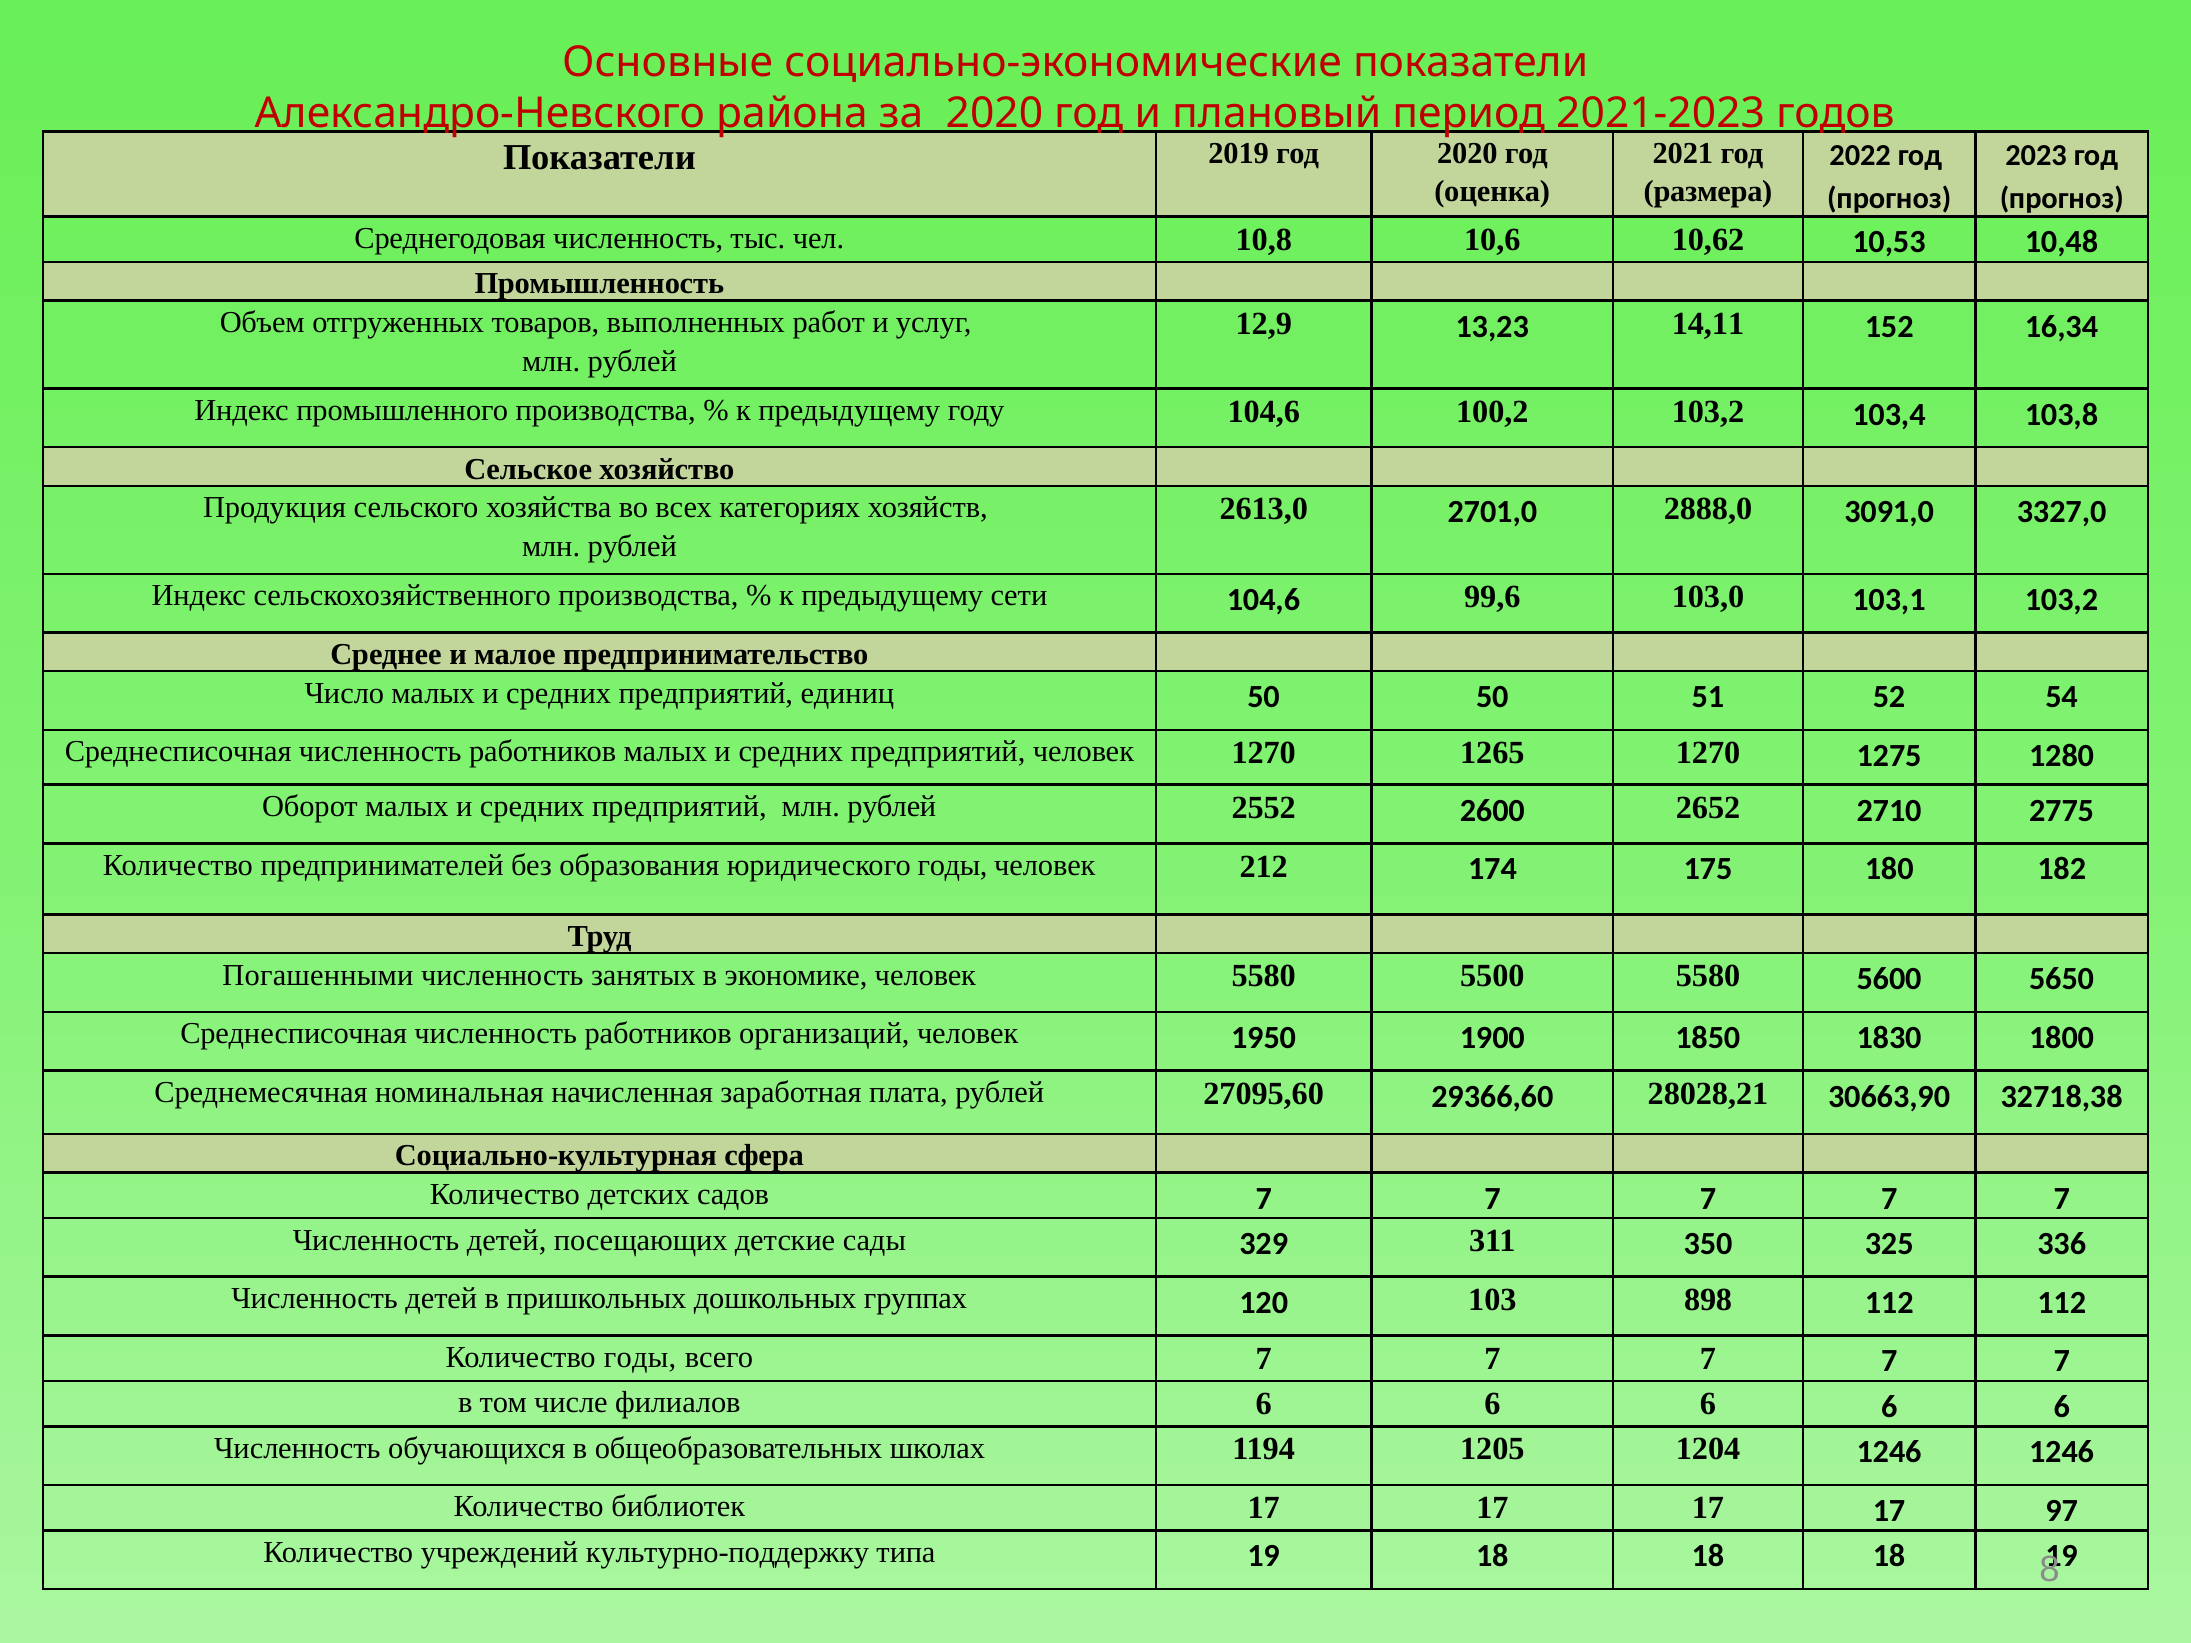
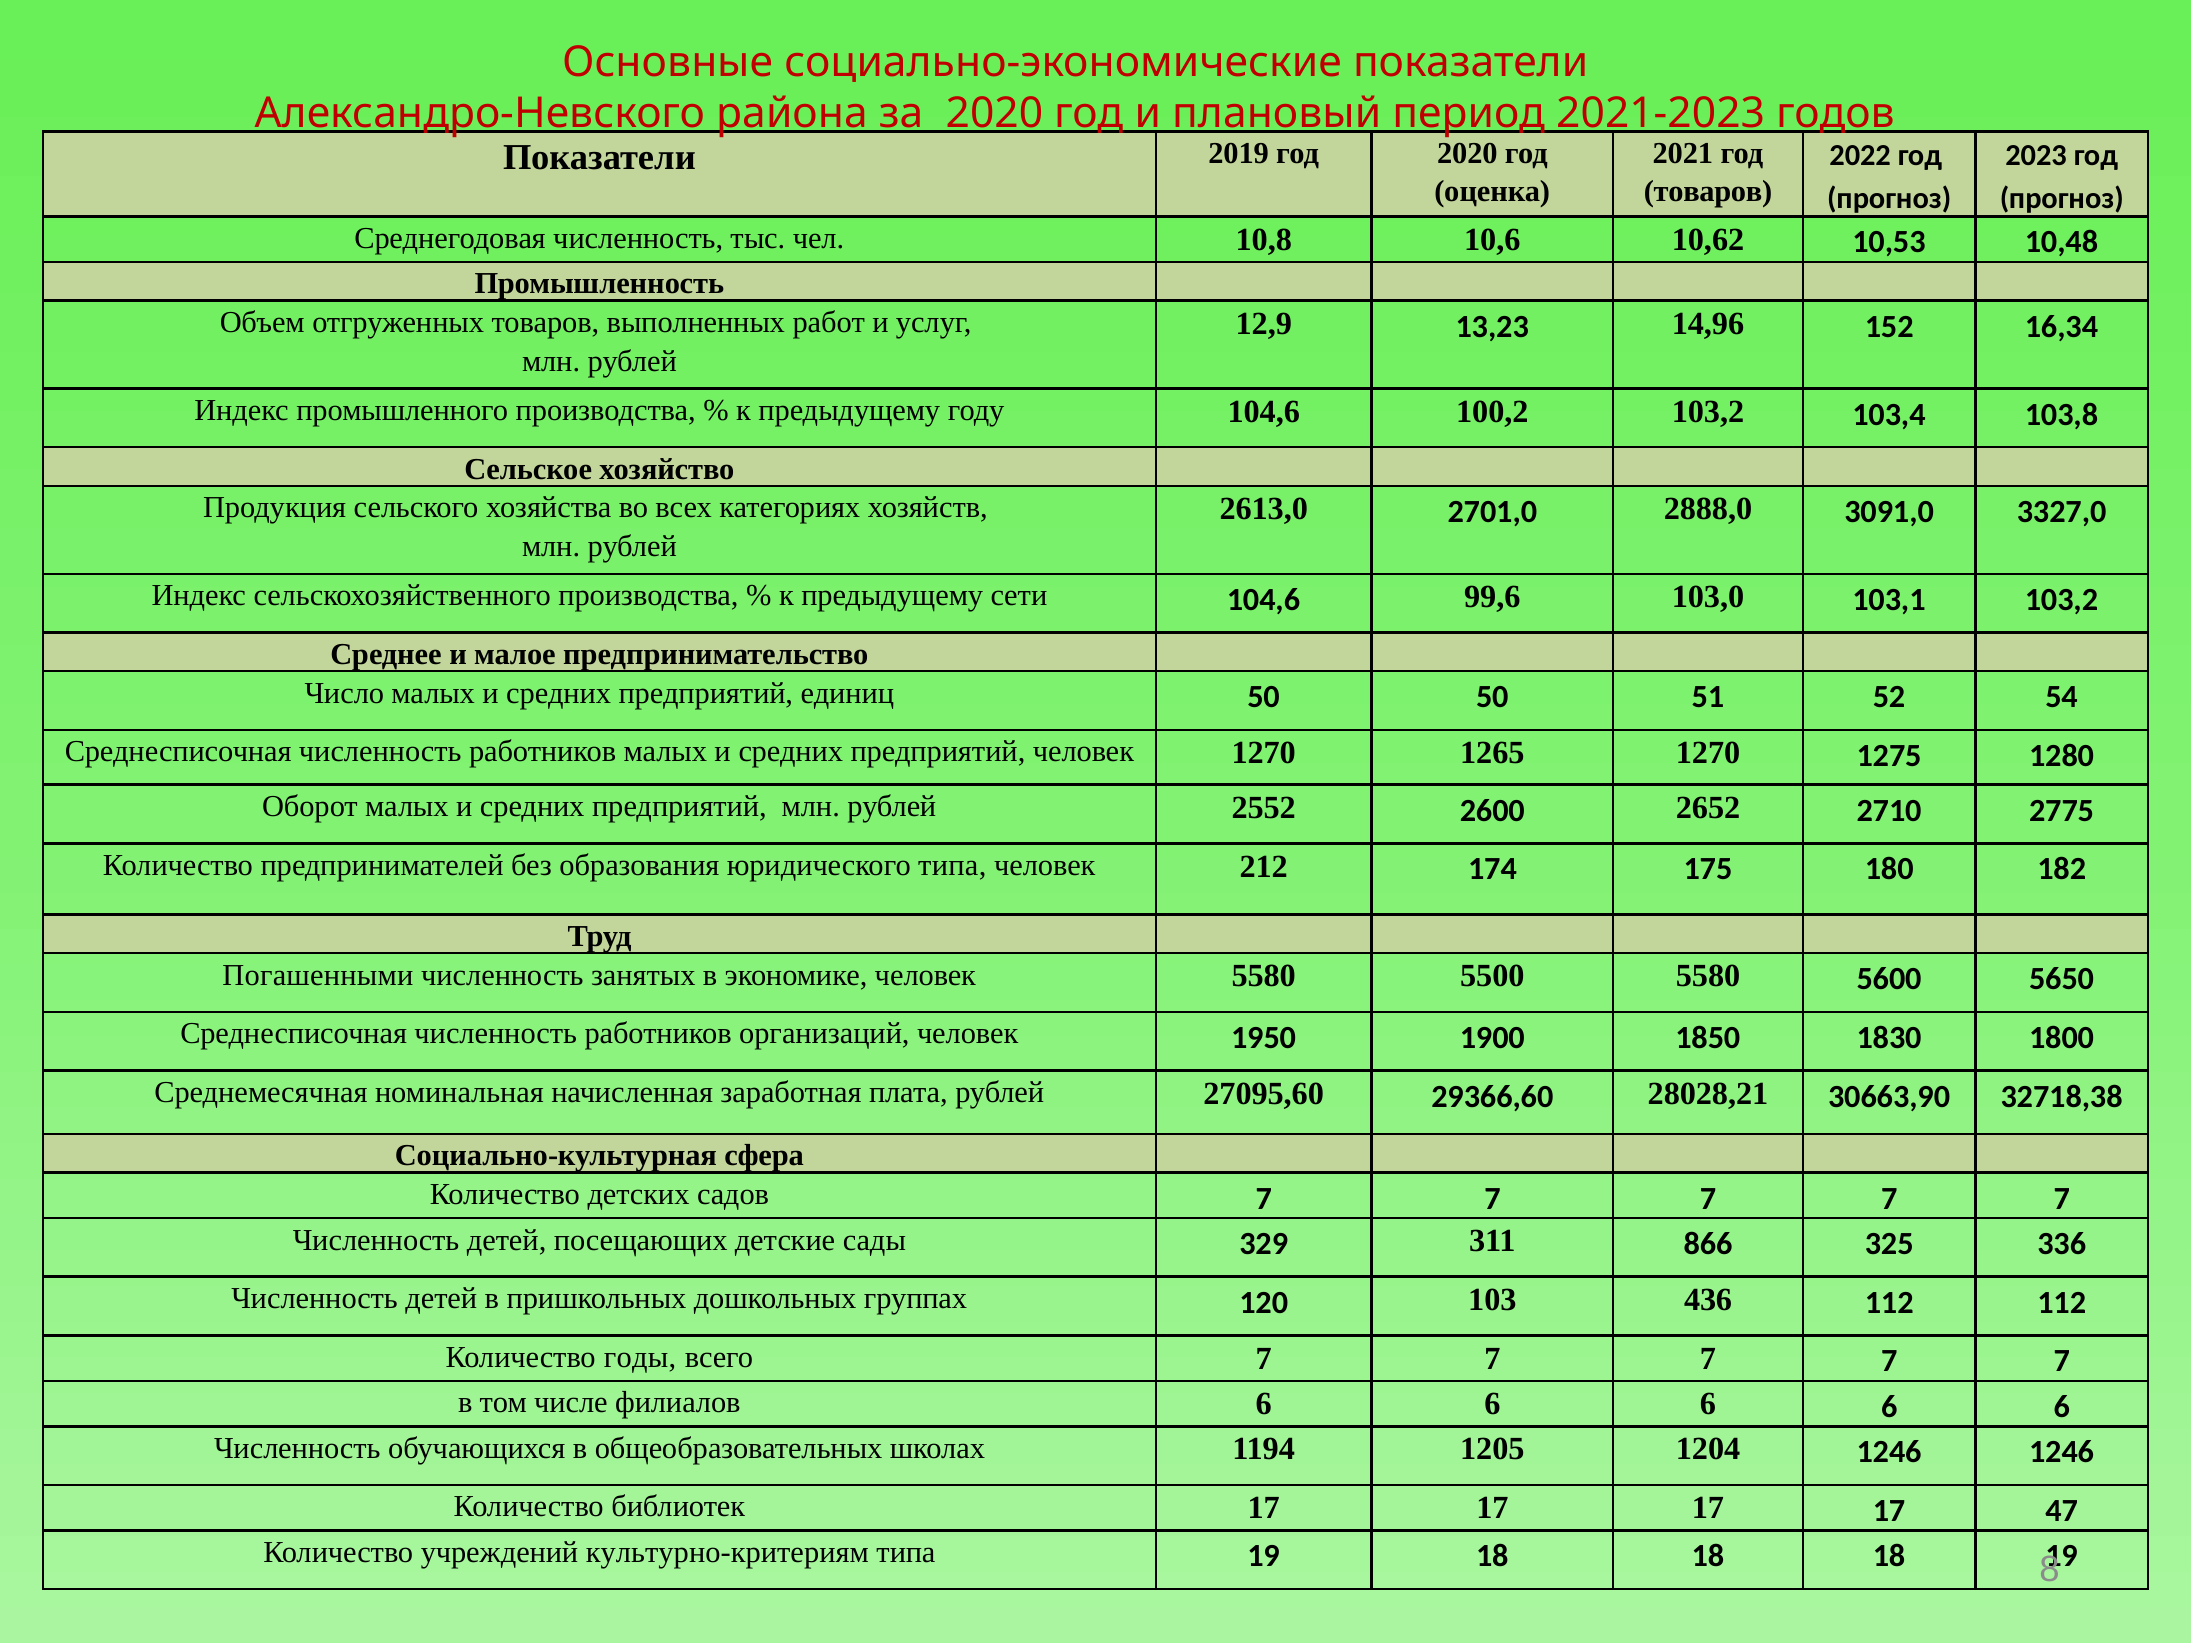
размера at (1708, 192): размера -> товаров
14,11: 14,11 -> 14,96
юридического годы: годы -> типа
350: 350 -> 866
898: 898 -> 436
97: 97 -> 47
культурно-поддержку: культурно-поддержку -> культурно-критериям
